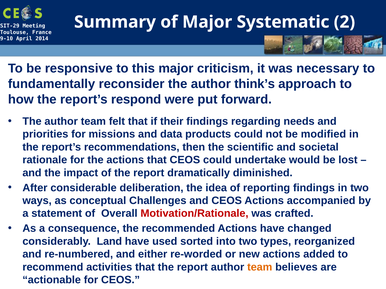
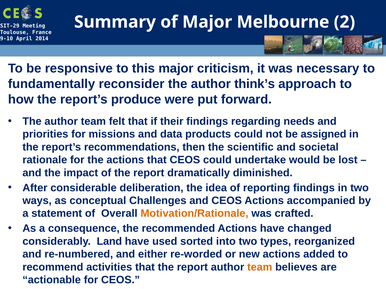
Systematic: Systematic -> Melbourne
respond: respond -> produce
modified: modified -> assigned
Motivation/Rationale colour: red -> orange
